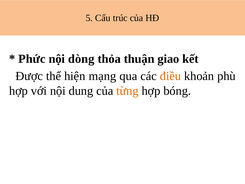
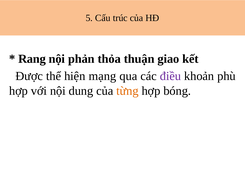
Phức: Phức -> Rang
dòng: dòng -> phản
điều colour: orange -> purple
